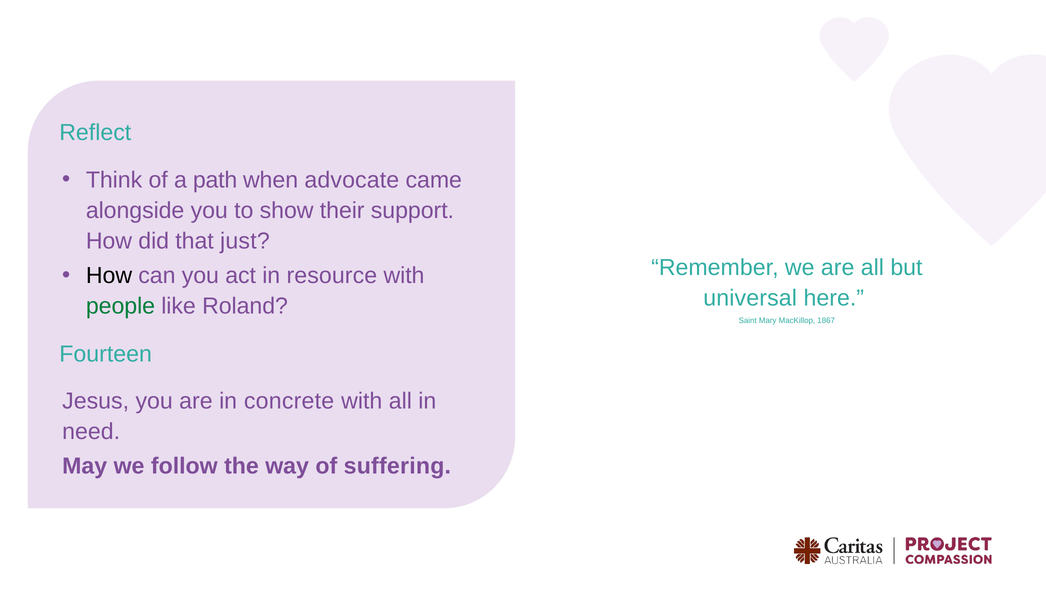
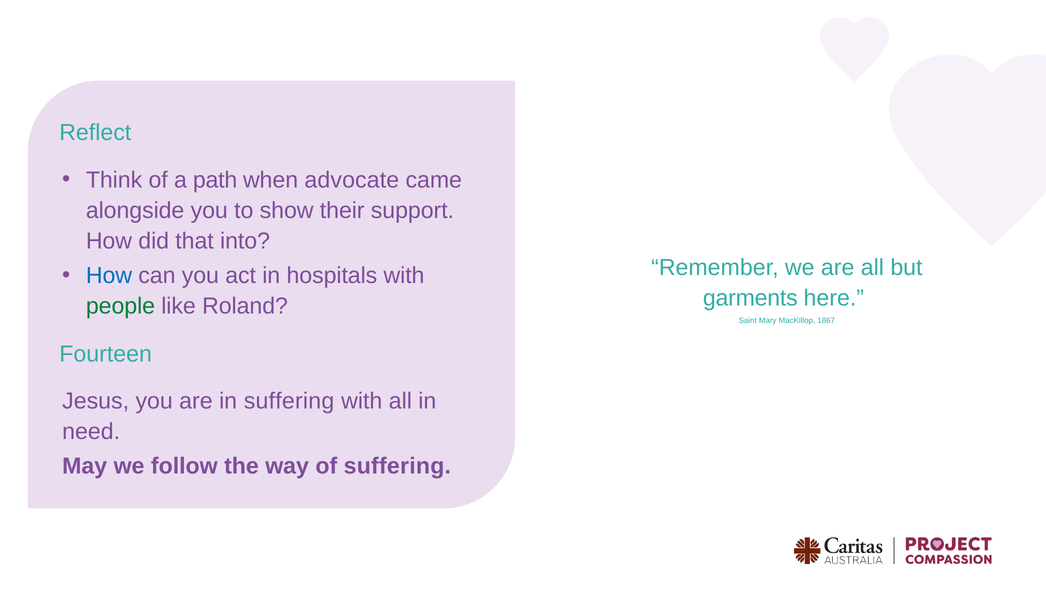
just: just -> into
How at (109, 275) colour: black -> blue
resource: resource -> hospitals
universal: universal -> garments
in concrete: concrete -> suffering
